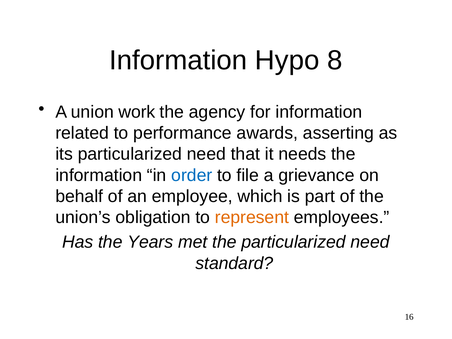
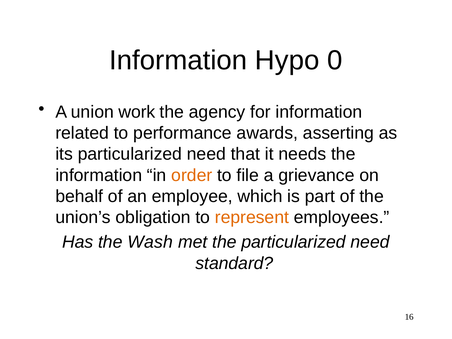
8: 8 -> 0
order colour: blue -> orange
Years: Years -> Wash
